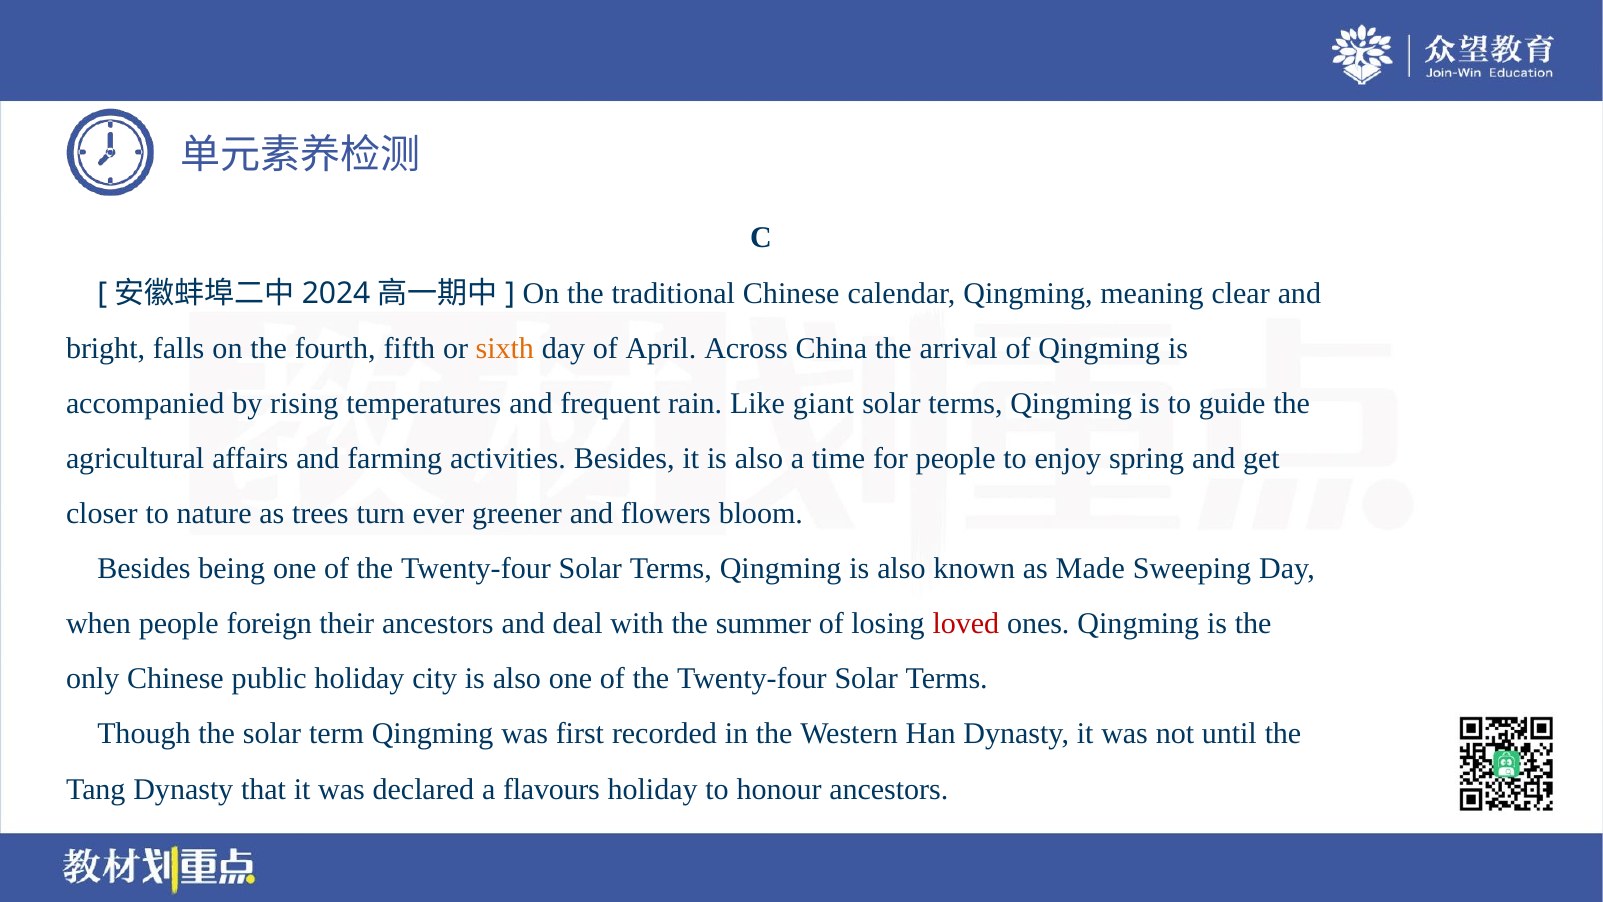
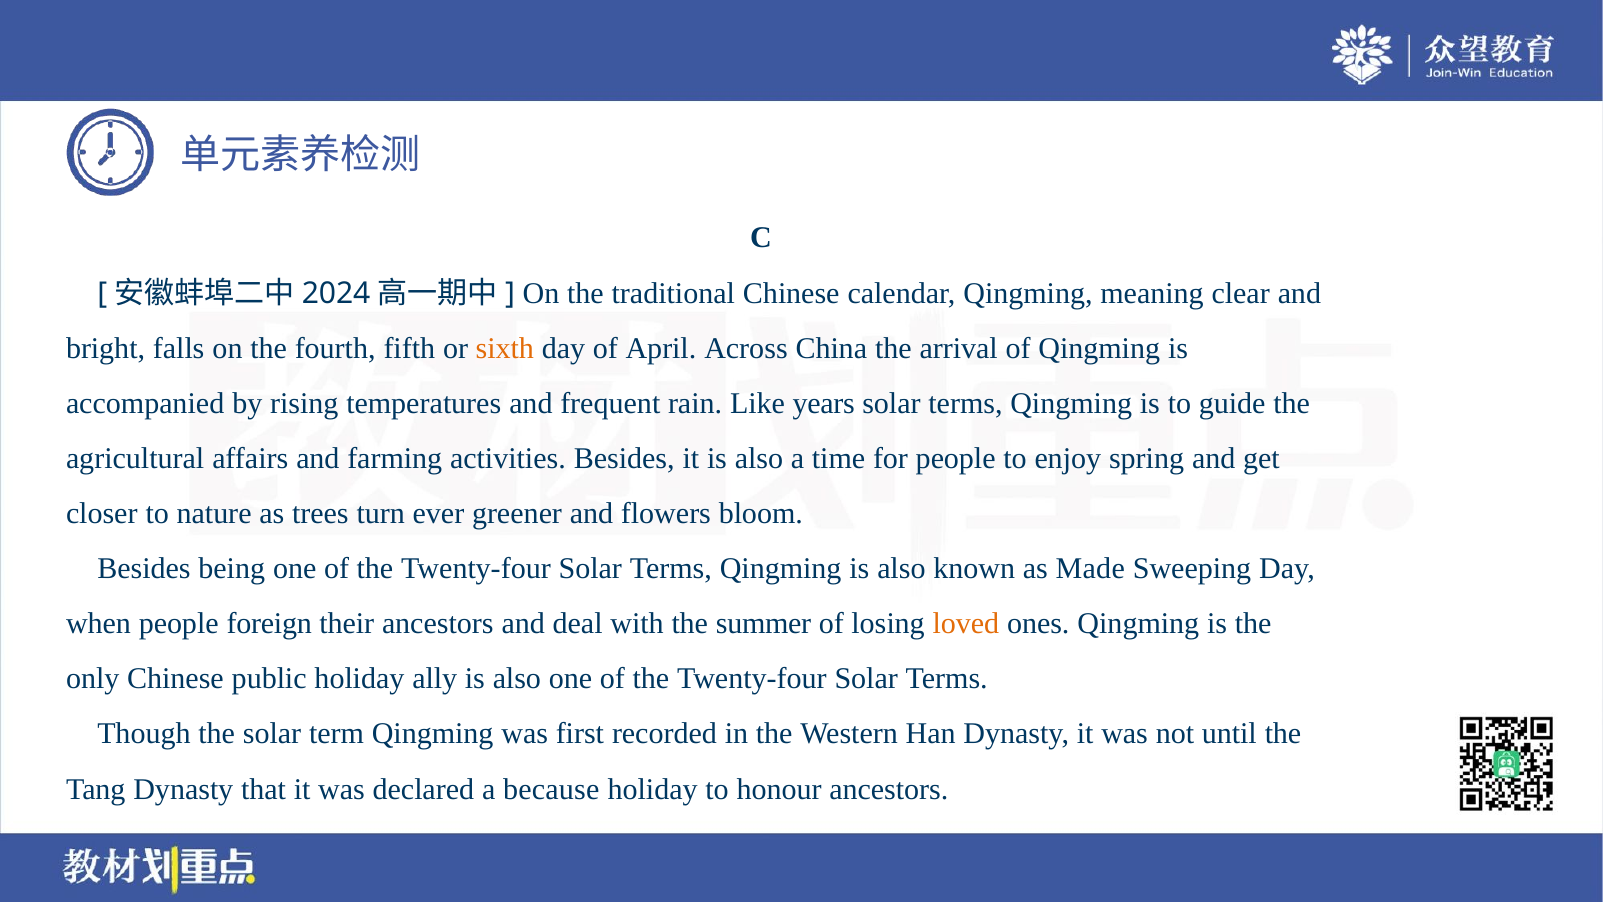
giant: giant -> years
loved colour: red -> orange
city: city -> ally
flavours: flavours -> because
